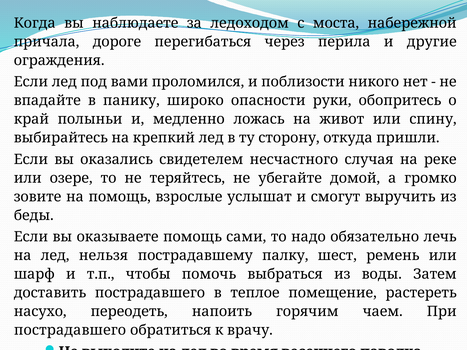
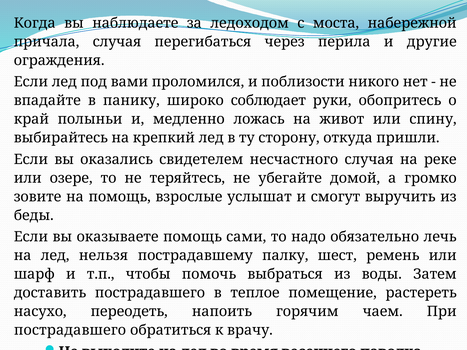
причала дороге: дороге -> случая
широко опасности: опасности -> соблюдает
